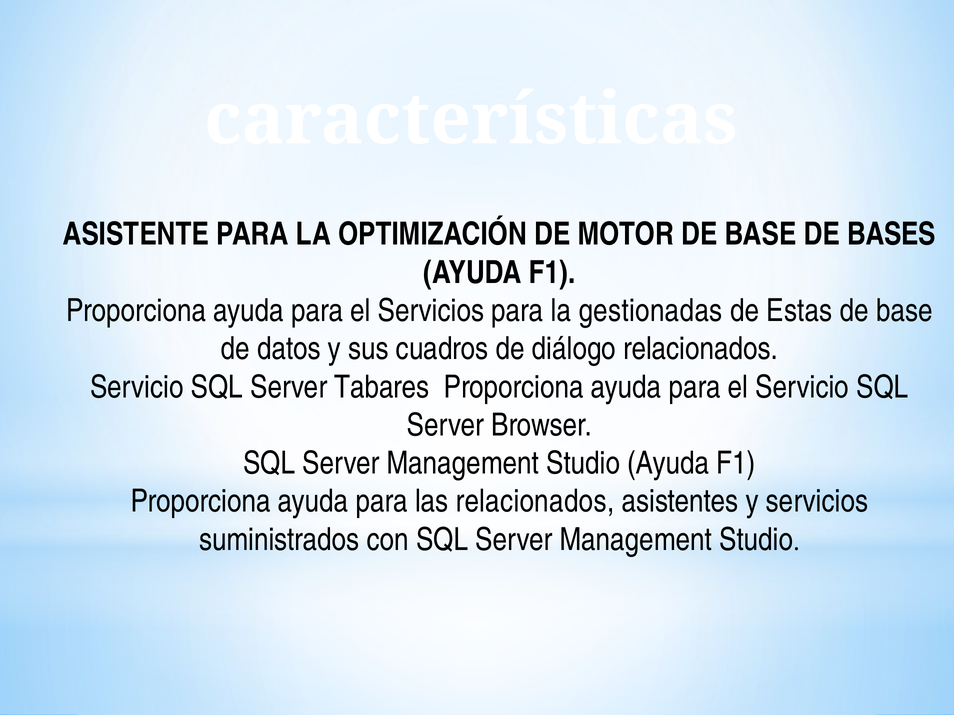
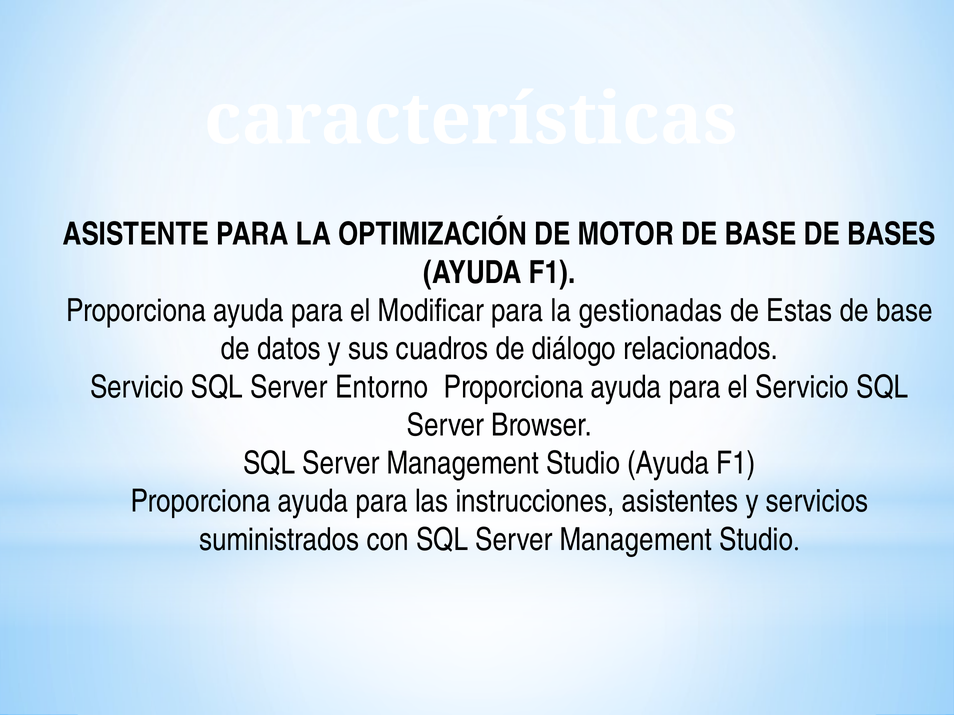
el Servicios: Servicios -> Modificar
Tabares: Tabares -> Entorno
las relacionados: relacionados -> instrucciones
